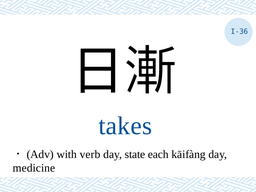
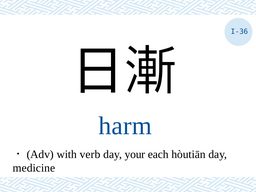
takes: takes -> harm
state: state -> your
kāifàng: kāifàng -> hòutiān
